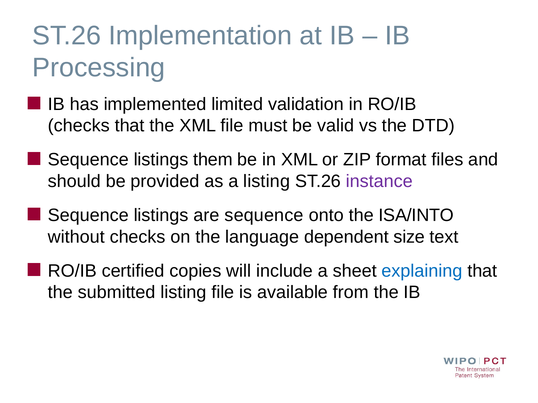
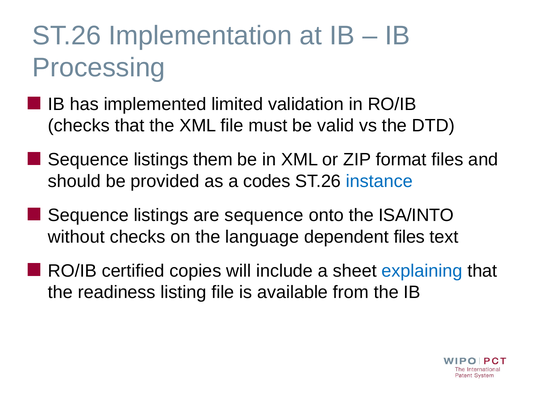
a listing: listing -> codes
instance colour: purple -> blue
dependent size: size -> files
submitted: submitted -> readiness
